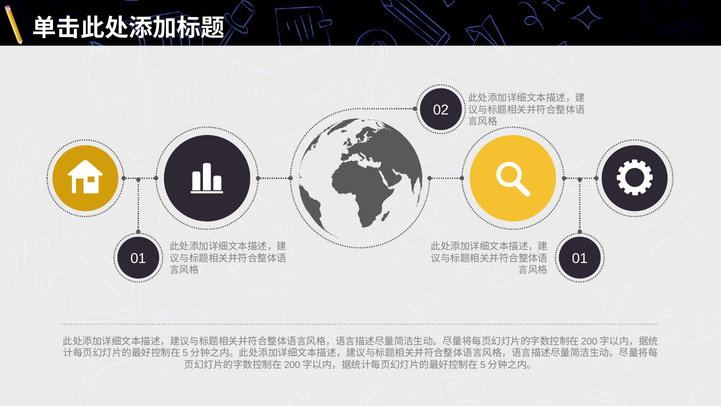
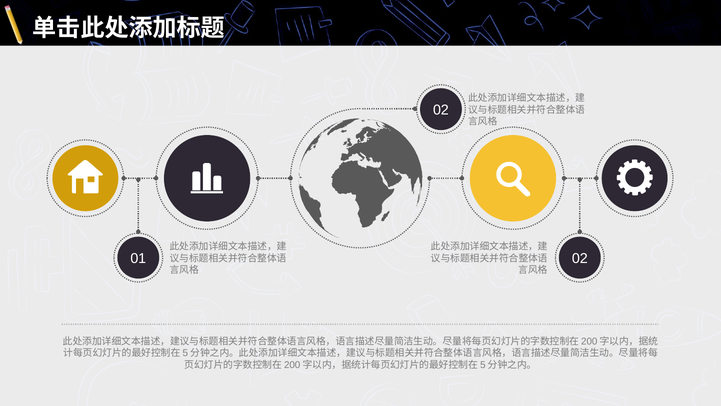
01 01: 01 -> 02
